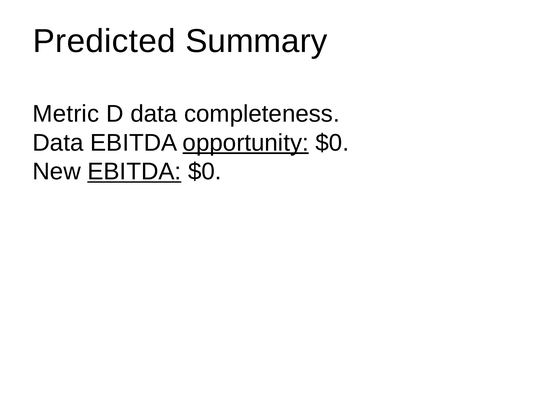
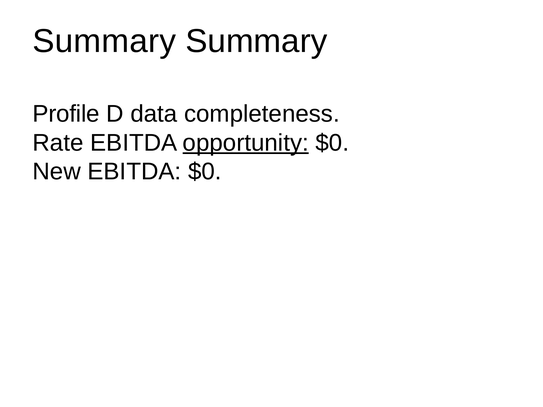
Predicted at (104, 41): Predicted -> Summary
Metric: Metric -> Profile
Data at (58, 143): Data -> Rate
EBITDA at (134, 172) underline: present -> none
